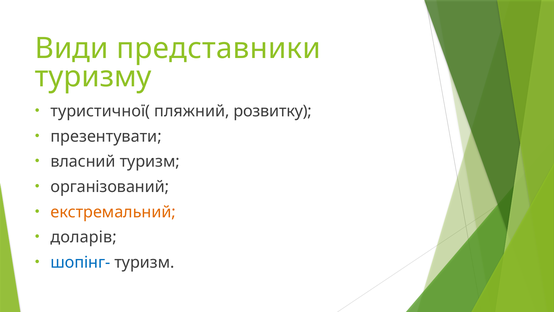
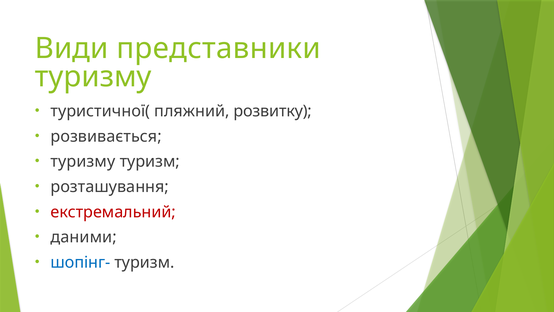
презентувати: презентувати -> розвивається
власний at (83, 161): власний -> туризму
організований: організований -> розташування
екстремальний colour: orange -> red
доларів: доларів -> даними
